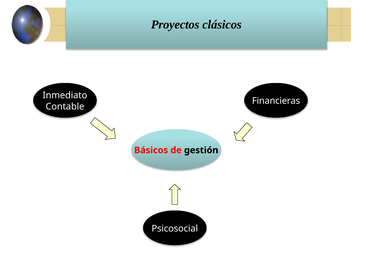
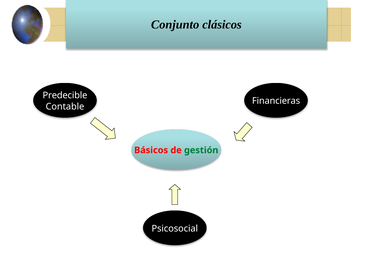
Proyectos: Proyectos -> Conjunto
Inmediato: Inmediato -> Predecible
gestión colour: black -> green
